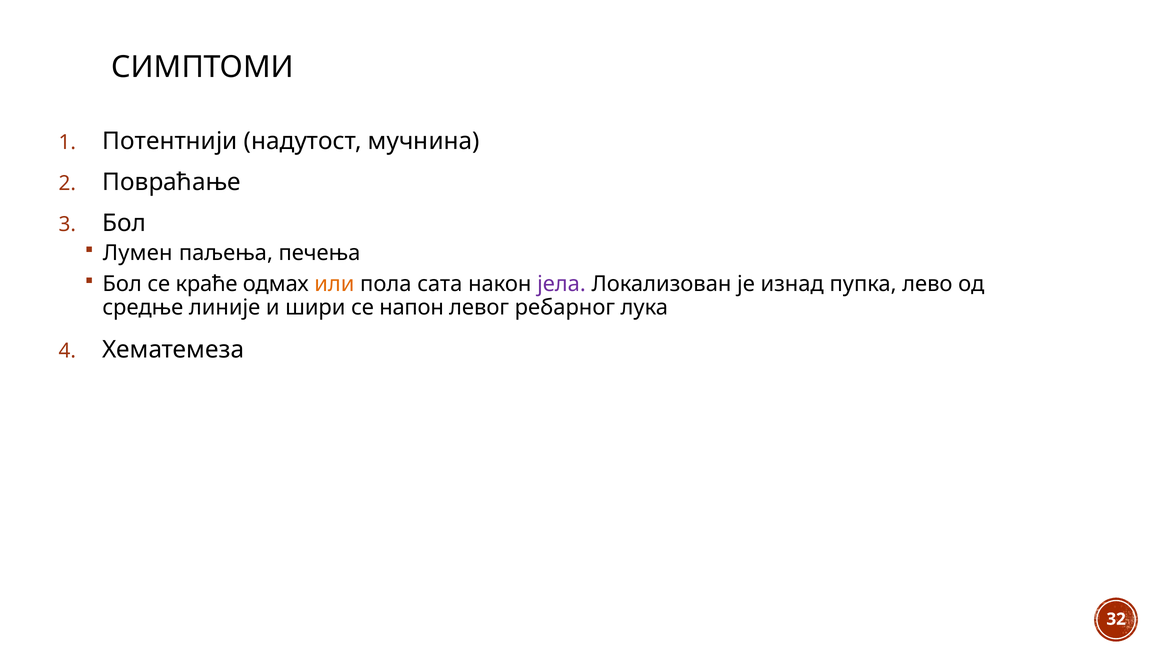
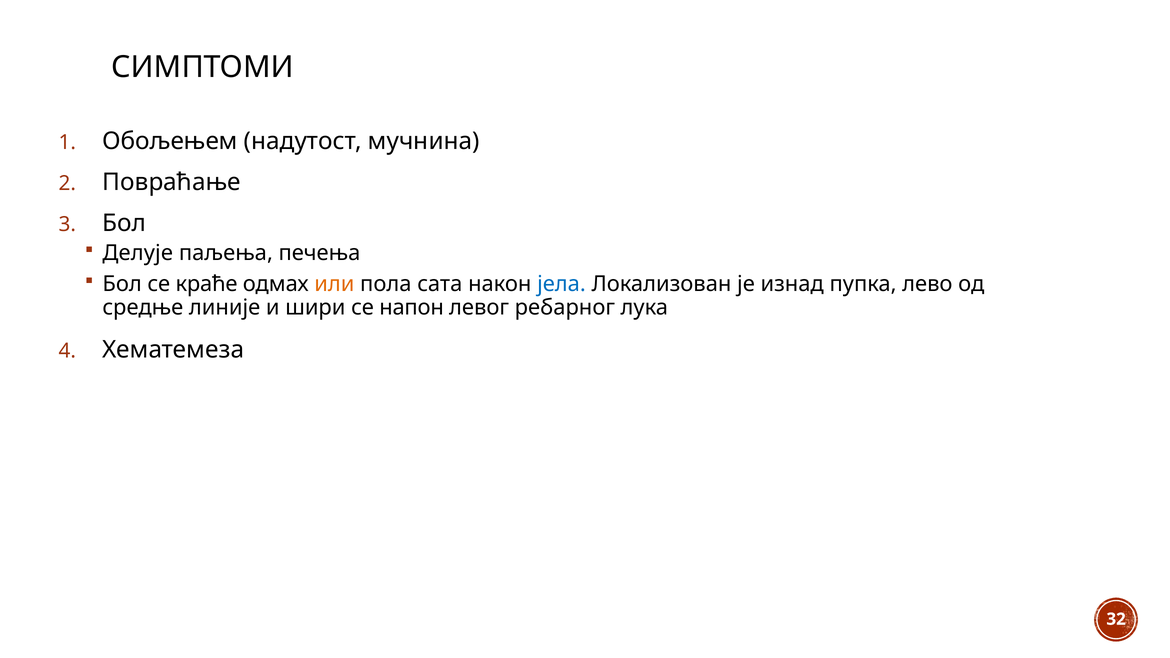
Потентнији: Потентнији -> Обољењем
Лумен: Лумен -> Делује
јела colour: purple -> blue
